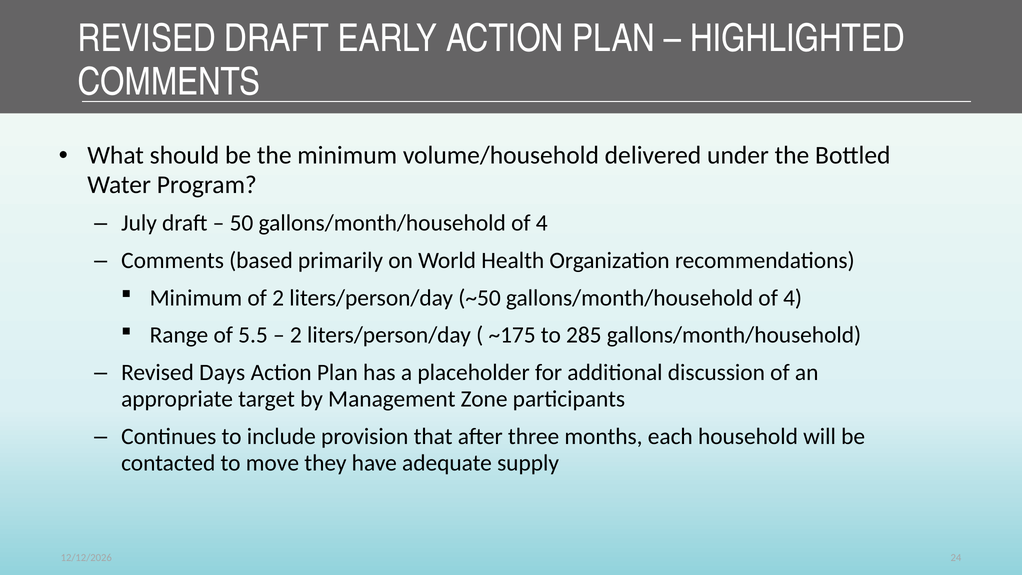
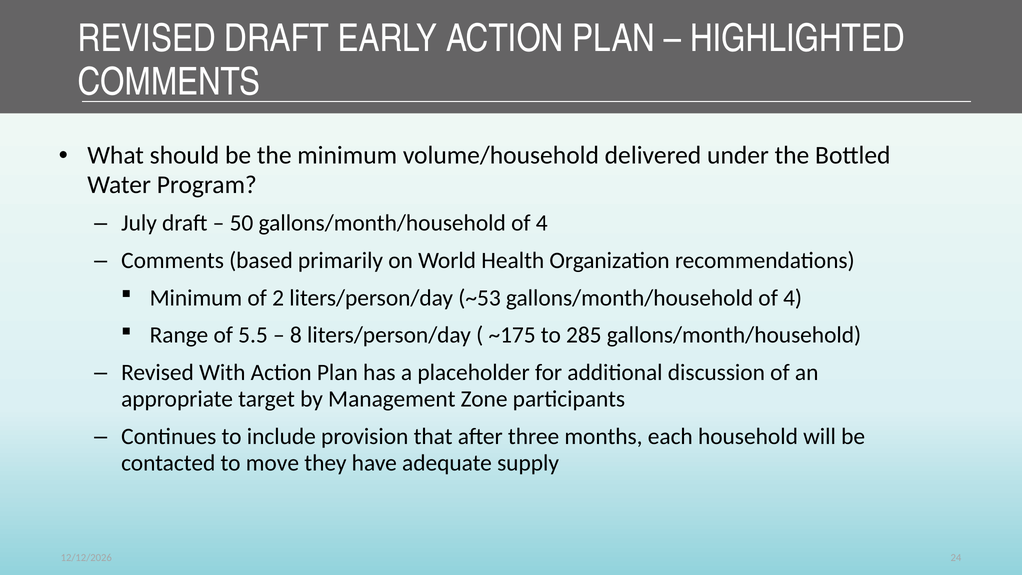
~50: ~50 -> ~53
2 at (296, 335): 2 -> 8
Days: Days -> With
